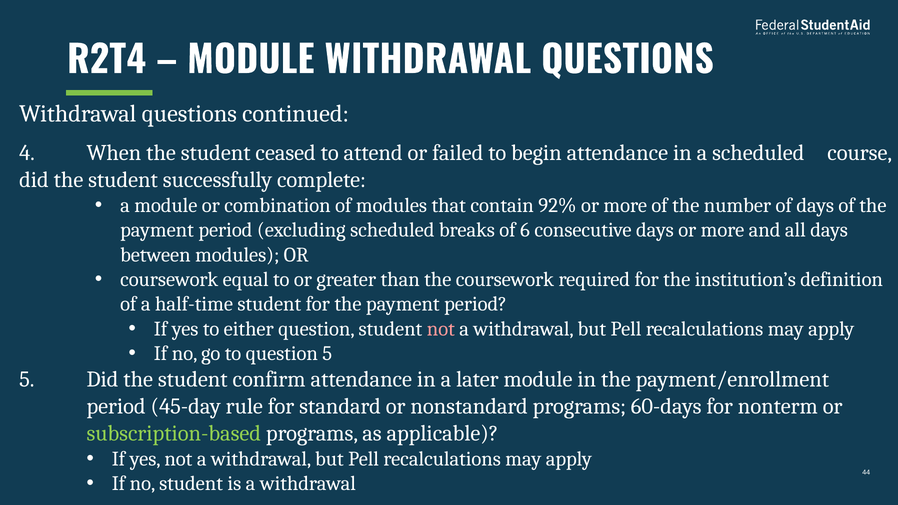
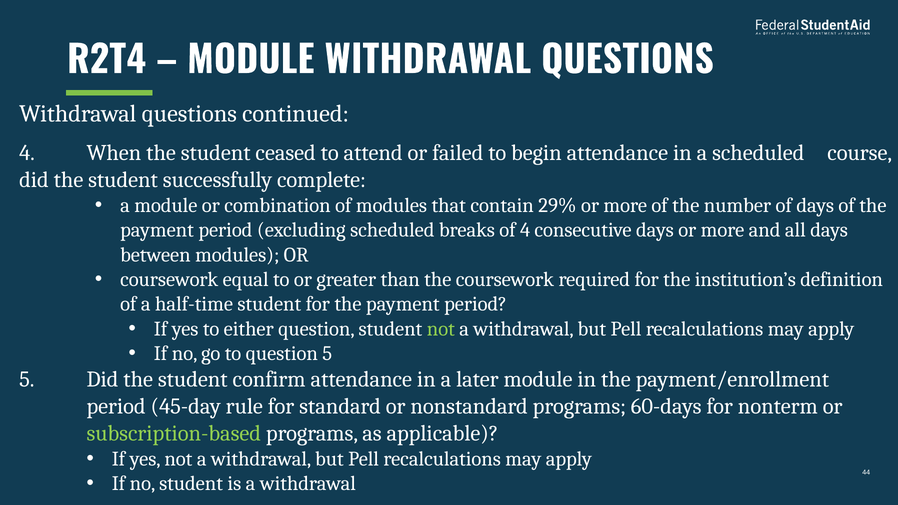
92%: 92% -> 29%
of 6: 6 -> 4
not at (441, 329) colour: pink -> light green
